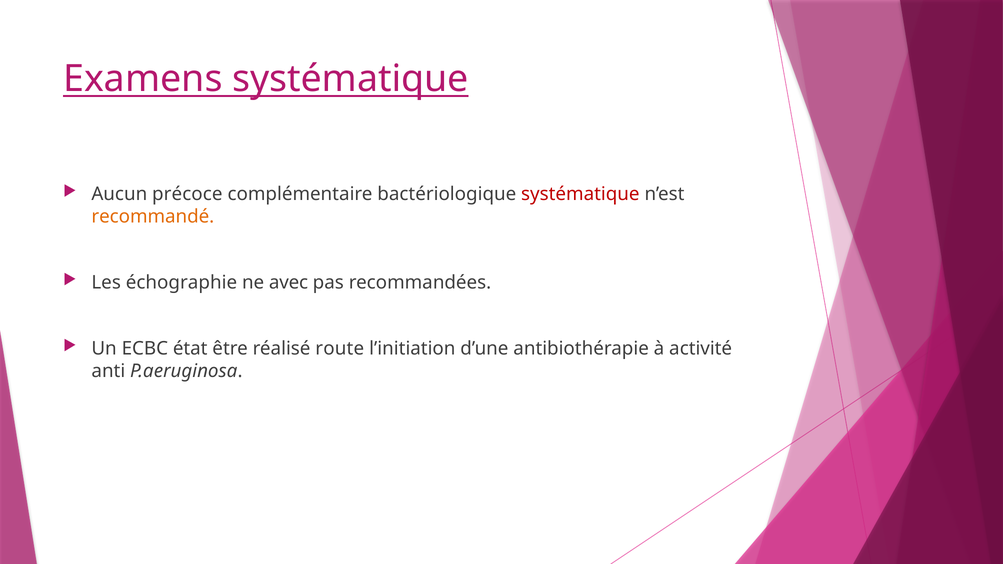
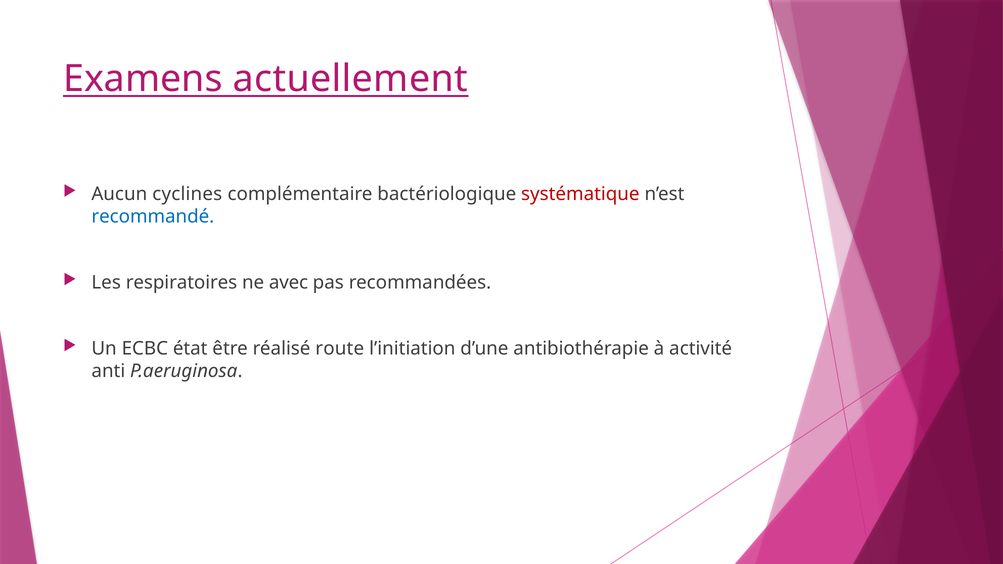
Examens systématique: systématique -> actuellement
précoce: précoce -> cyclines
recommandé colour: orange -> blue
échographie: échographie -> respiratoires
